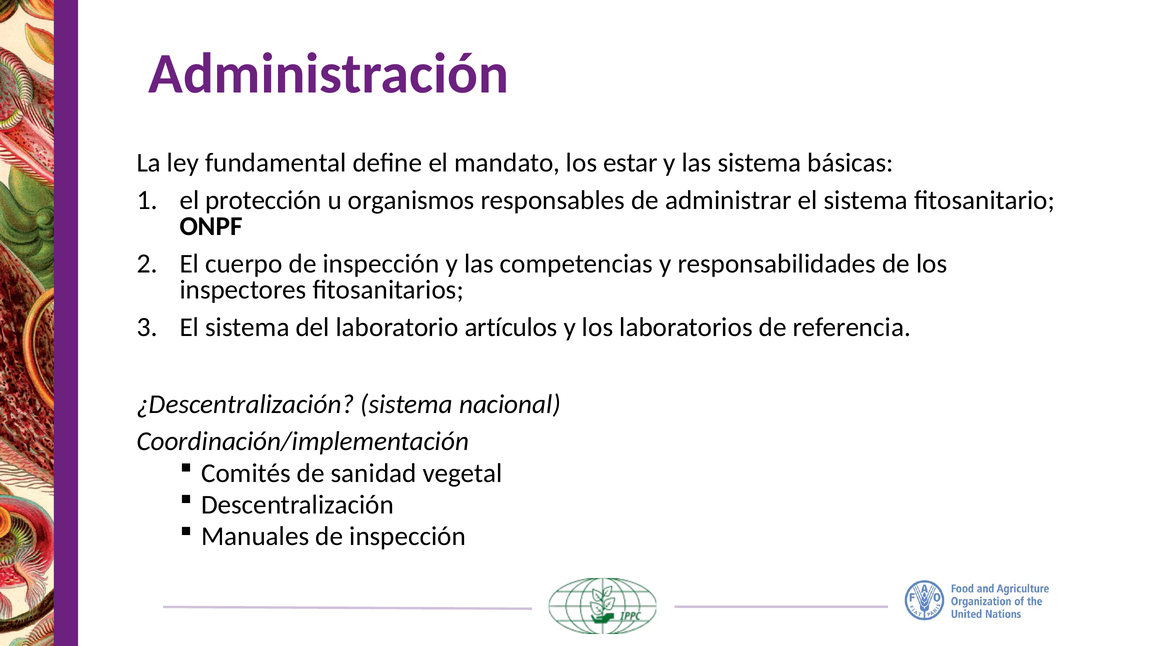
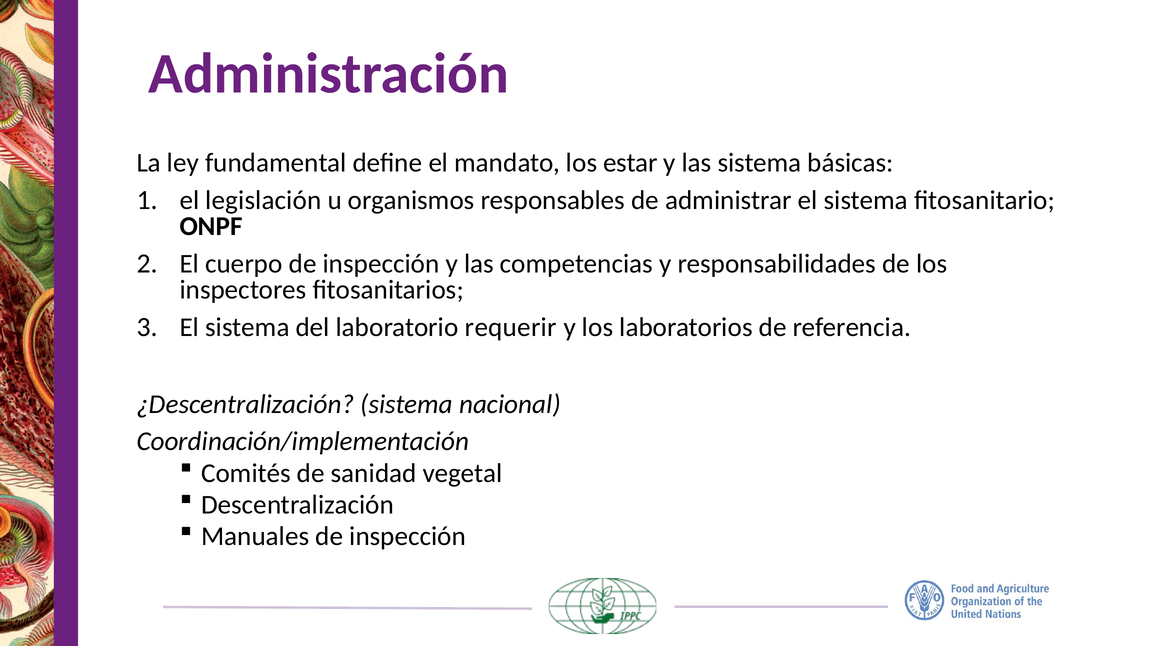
protección: protección -> legislación
artículos: artículos -> requerir
